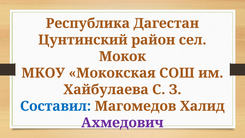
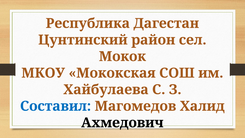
Ахмедович colour: purple -> black
